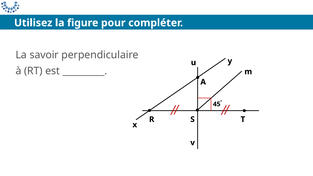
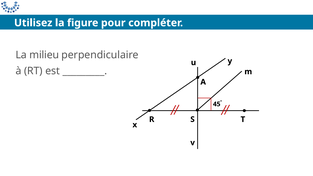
savoir: savoir -> milieu
